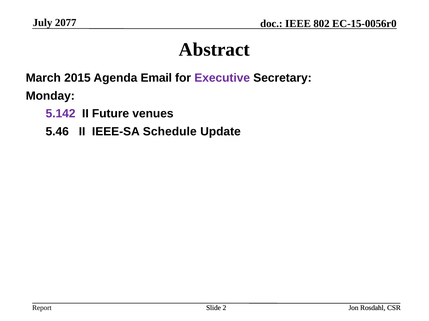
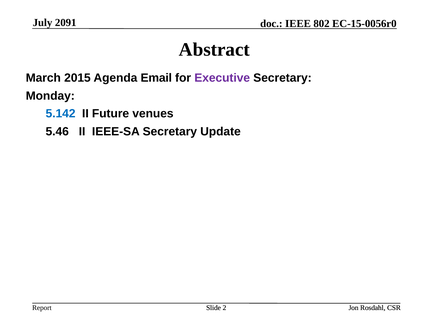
2077: 2077 -> 2091
5.142 colour: purple -> blue
IEEE-SA Schedule: Schedule -> Secretary
